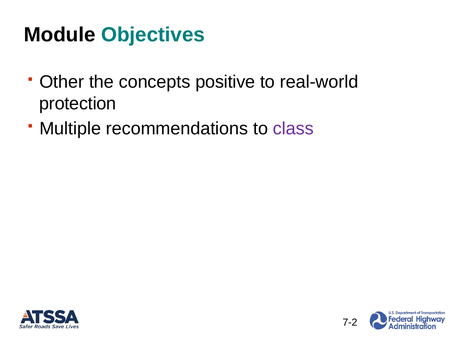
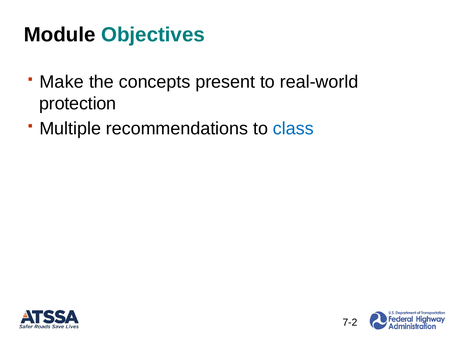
Other: Other -> Make
positive: positive -> present
class colour: purple -> blue
